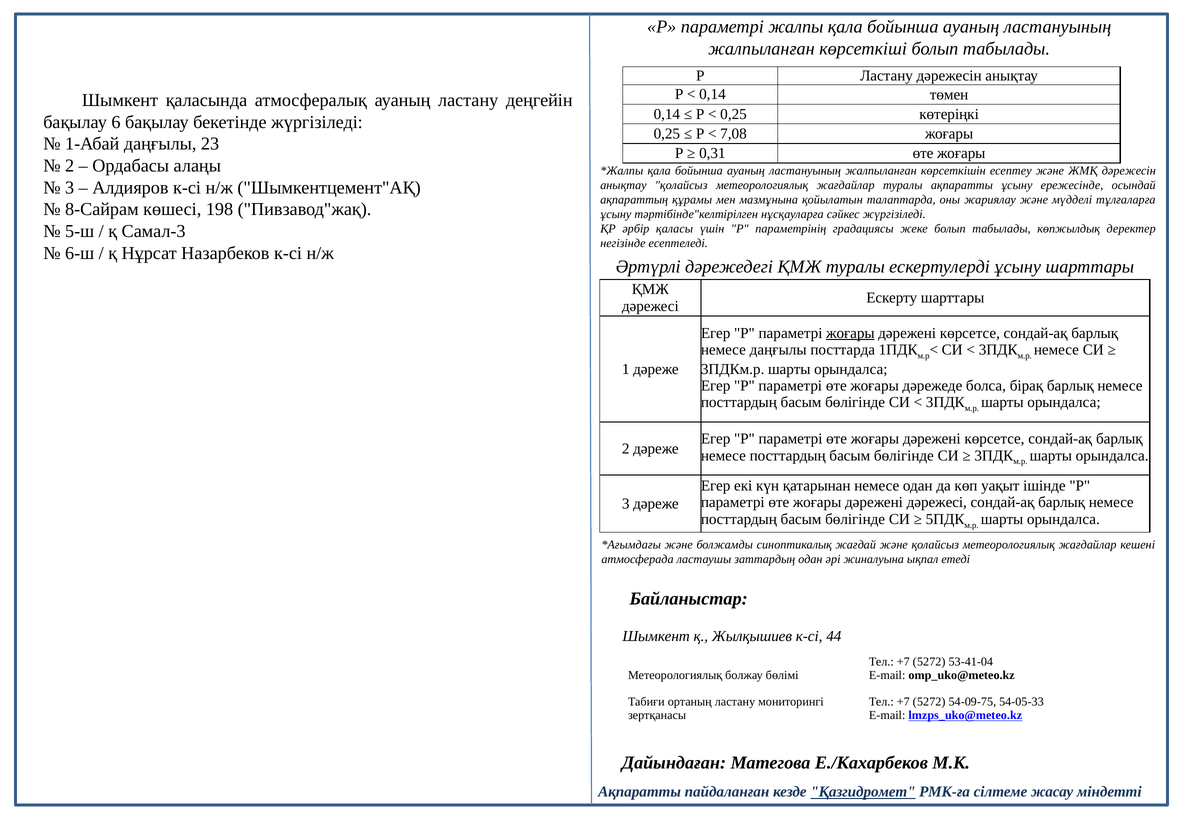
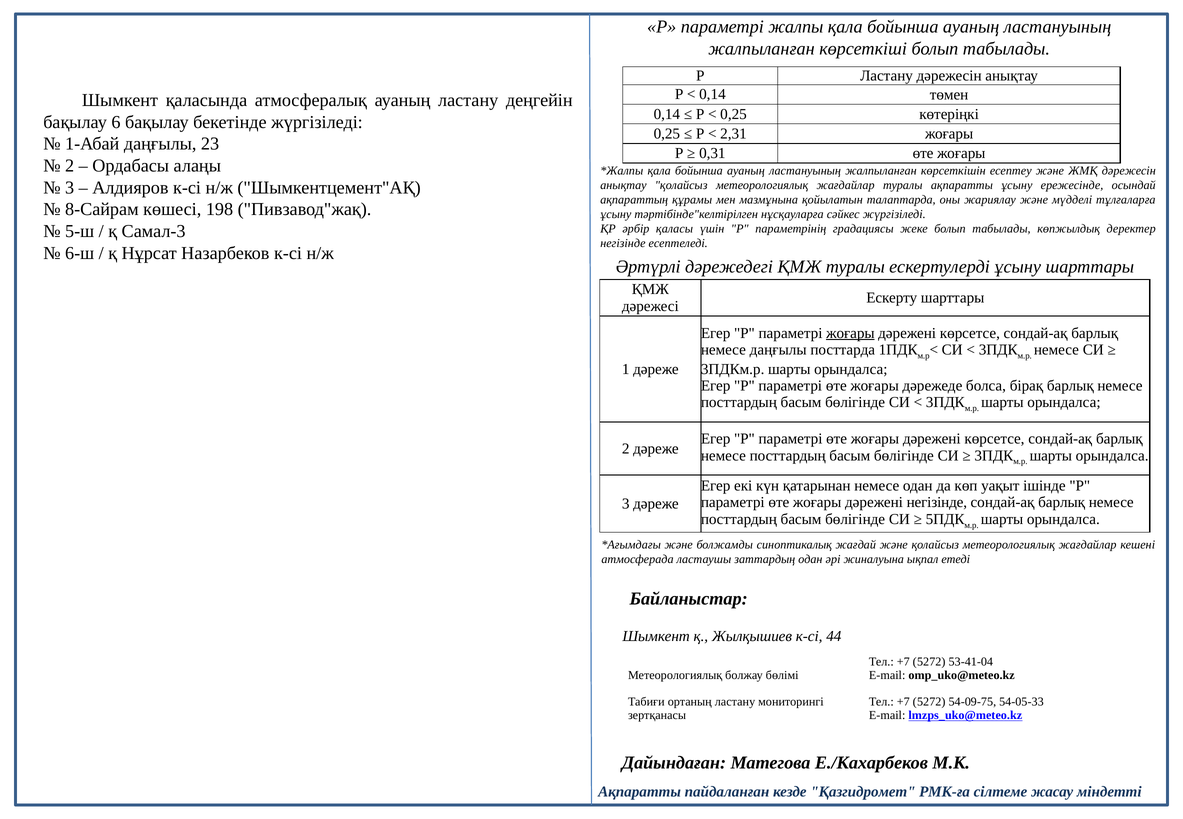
7,08: 7,08 -> 2,31
дәрежені дәрежесі: дәрежесі -> негізінде
Қазгидромет underline: present -> none
